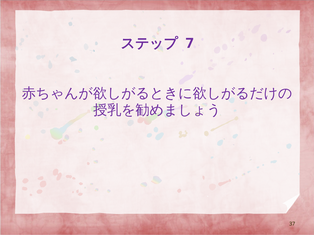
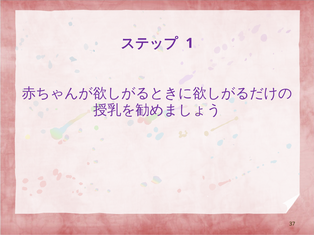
7: 7 -> 1
